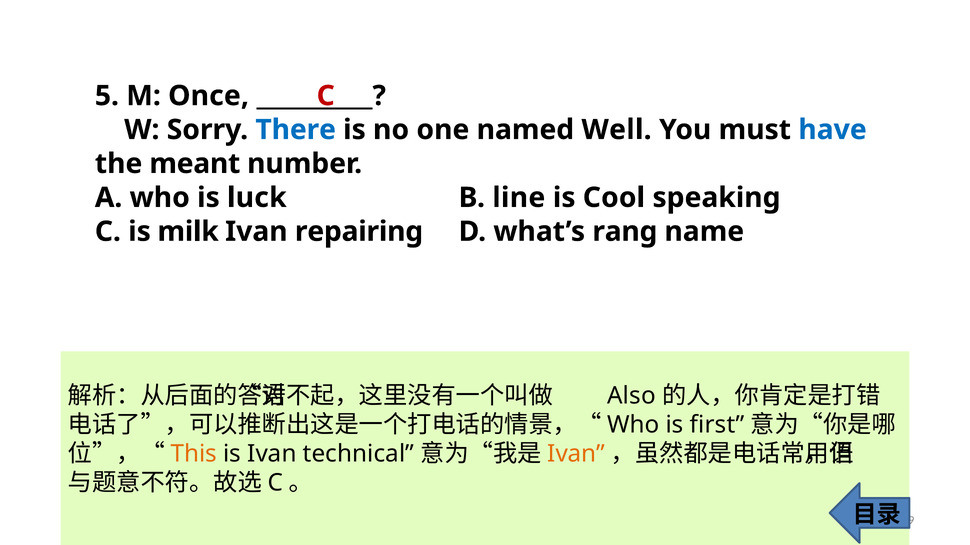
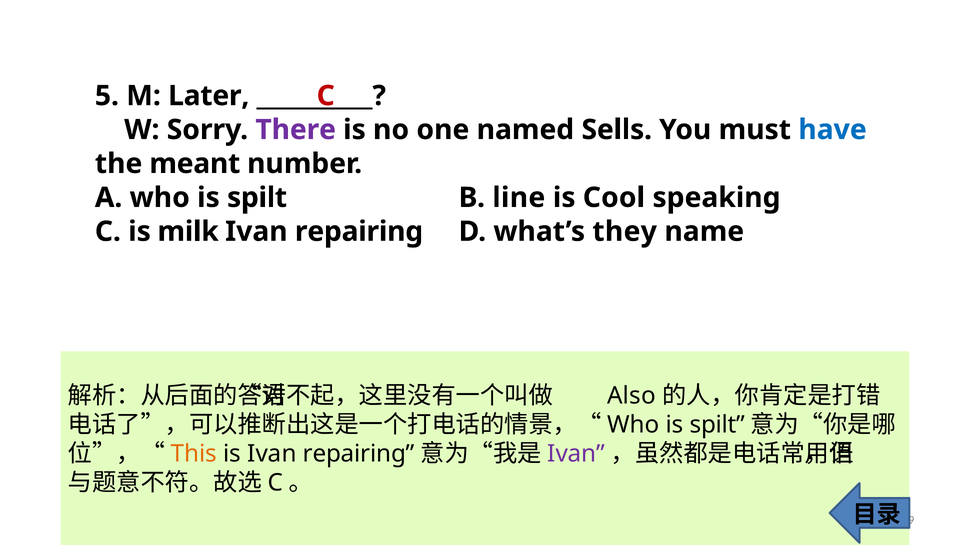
Once: Once -> Later
There colour: blue -> purple
Well: Well -> Sells
A who is luck: luck -> spilt
rang: rang -> they
first at (717, 425): first -> spilt
is Ivan technical: technical -> repairing
Ivan at (576, 454) colour: orange -> purple
